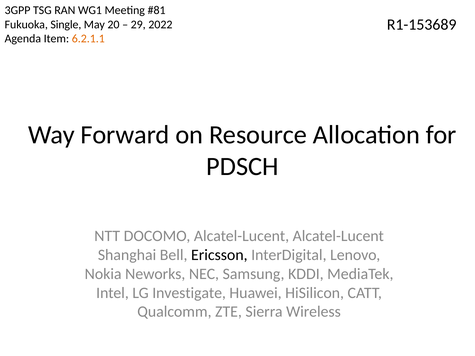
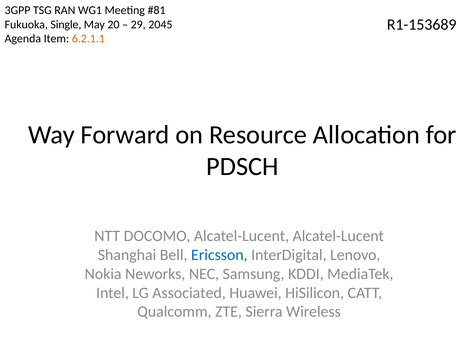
2022: 2022 -> 2045
Ericsson colour: black -> blue
Investigate: Investigate -> Associated
